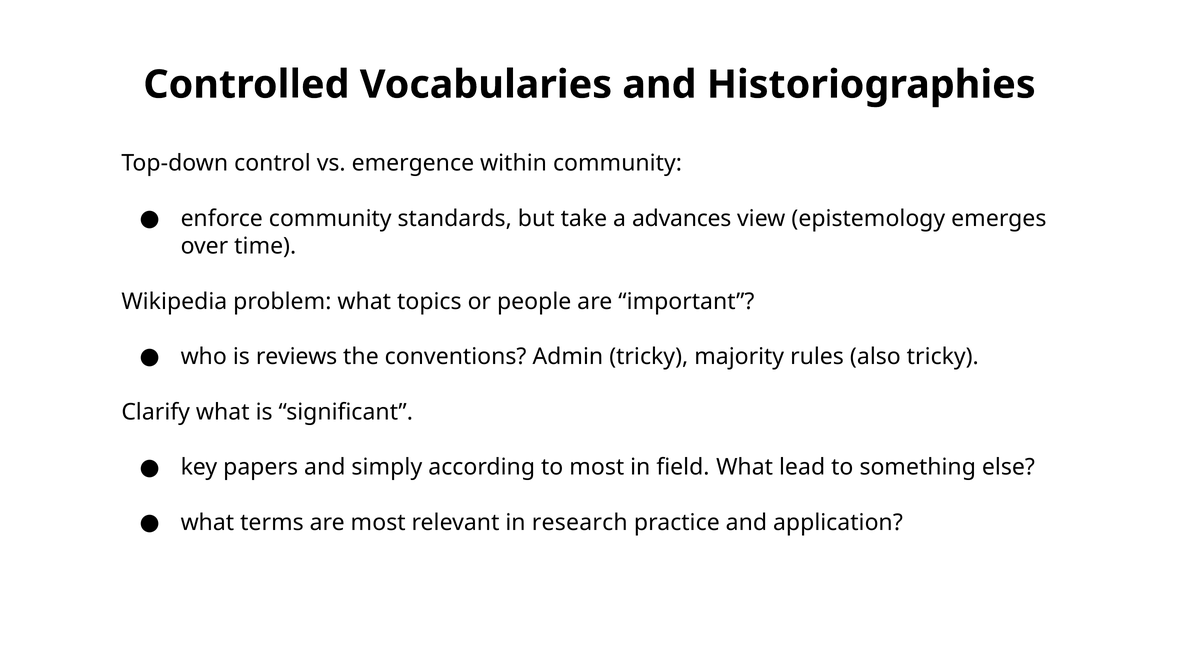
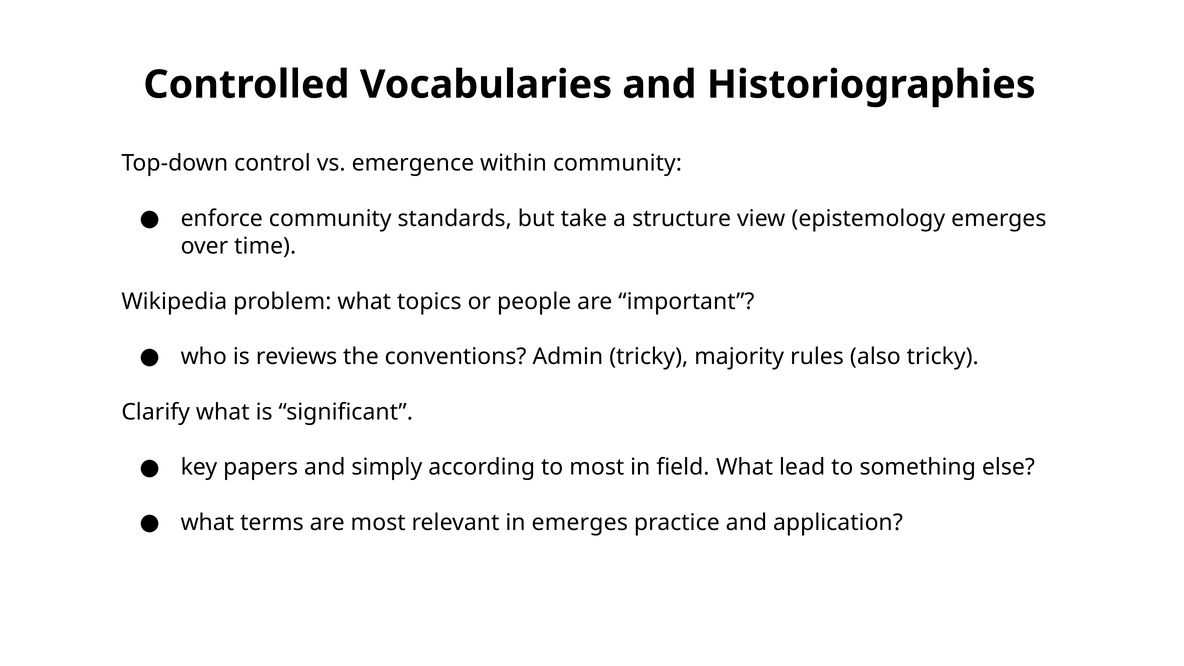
advances: advances -> structure
in research: research -> emerges
